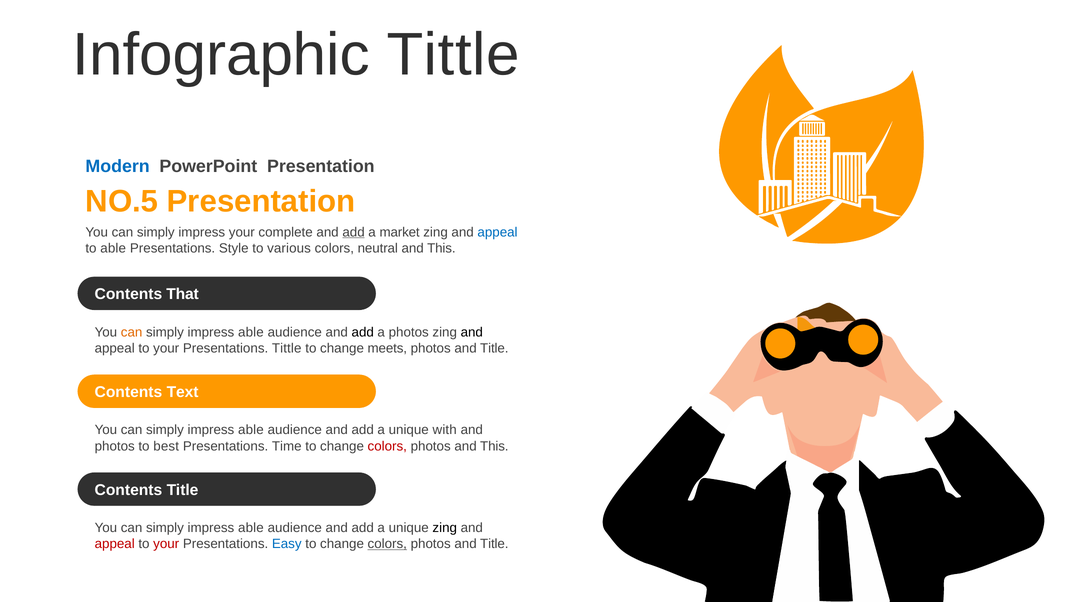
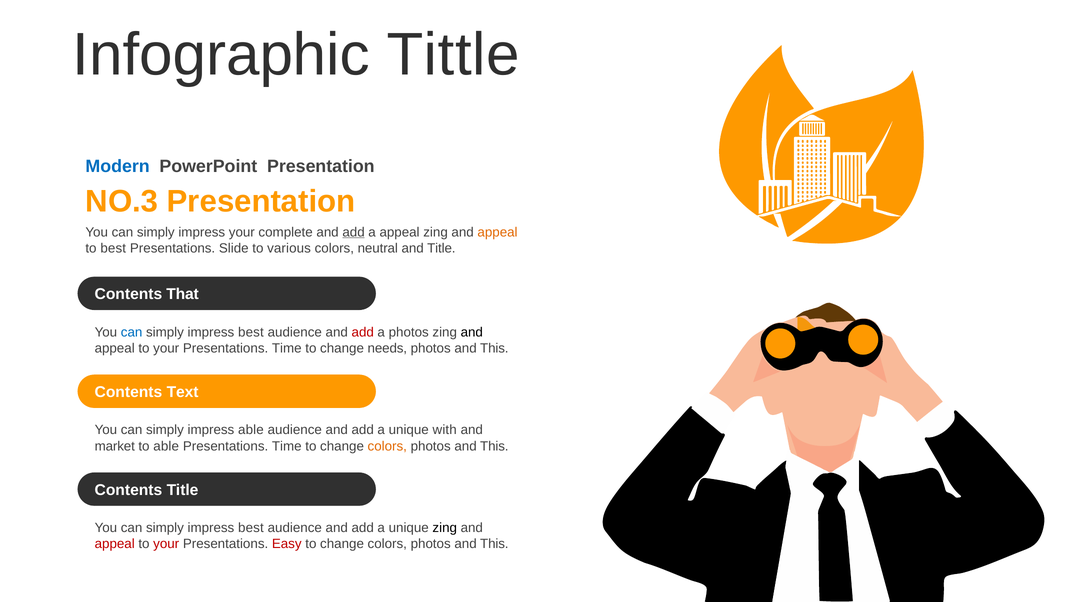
NO.5: NO.5 -> NO.3
a market: market -> appeal
appeal at (498, 232) colour: blue -> orange
to able: able -> best
Style: Style -> Slide
This at (441, 248): This -> Title
can at (132, 332) colour: orange -> blue
able at (251, 332): able -> best
add at (363, 332) colour: black -> red
your Presentations Tittle: Tittle -> Time
meets: meets -> needs
Title at (494, 348): Title -> This
photos at (115, 446): photos -> market
to best: best -> able
colors at (387, 446) colour: red -> orange
able at (251, 528): able -> best
Easy colour: blue -> red
colors at (387, 544) underline: present -> none
Title at (494, 544): Title -> This
